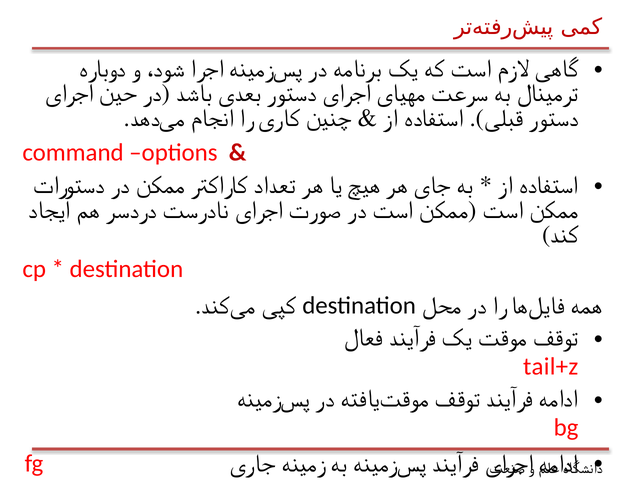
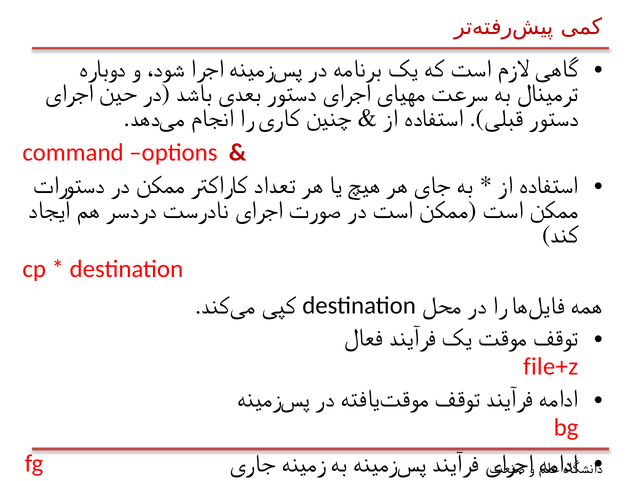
tail+z: tail+z -> file+z
